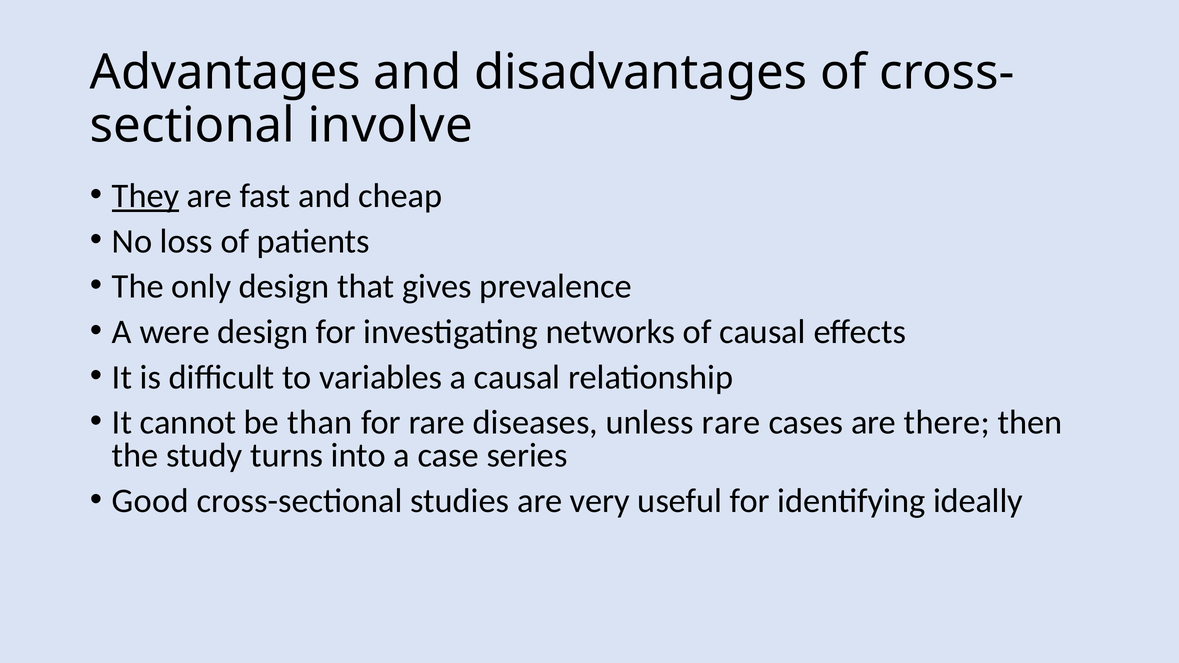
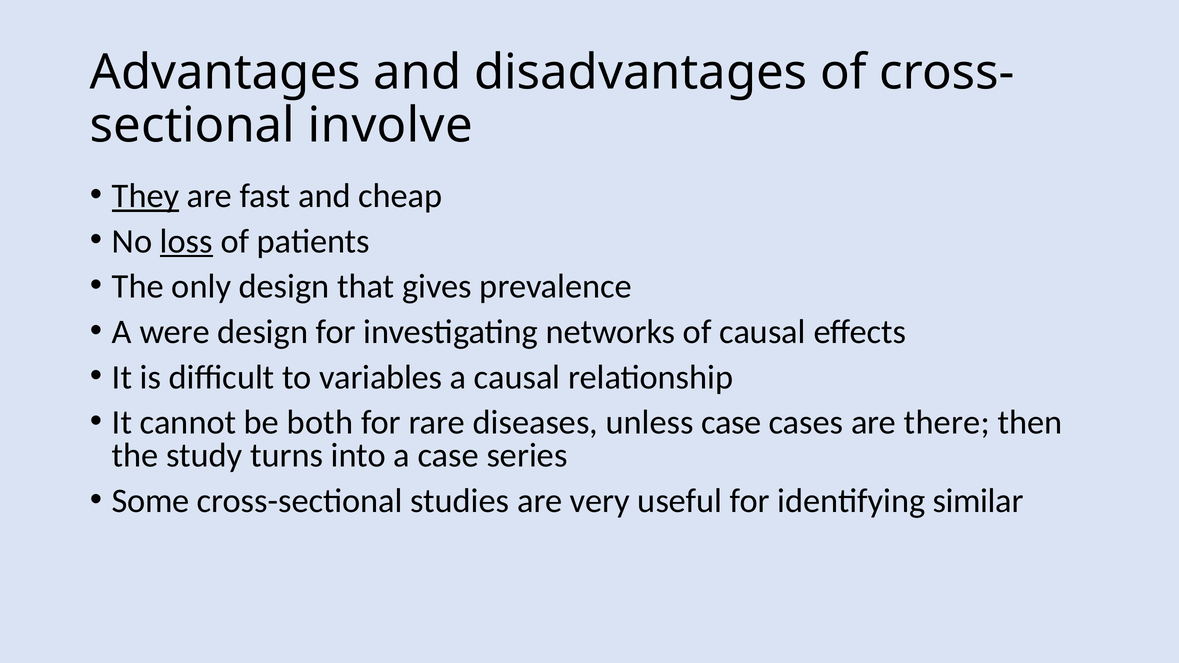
loss underline: none -> present
than: than -> both
unless rare: rare -> case
Good: Good -> Some
ideally: ideally -> similar
